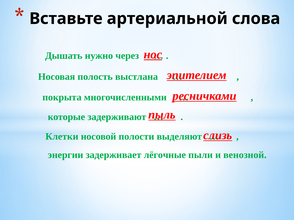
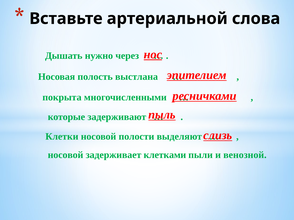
энергии at (65, 155): энергии -> носовой
лёгочные: лёгочные -> клетками
